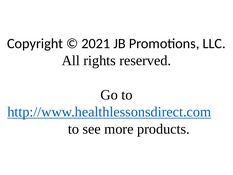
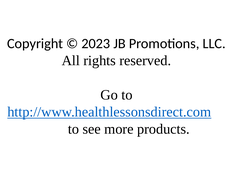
2021: 2021 -> 2023
